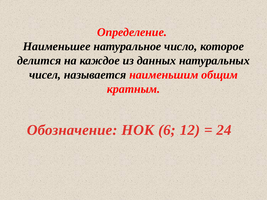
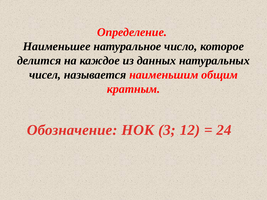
6: 6 -> 3
